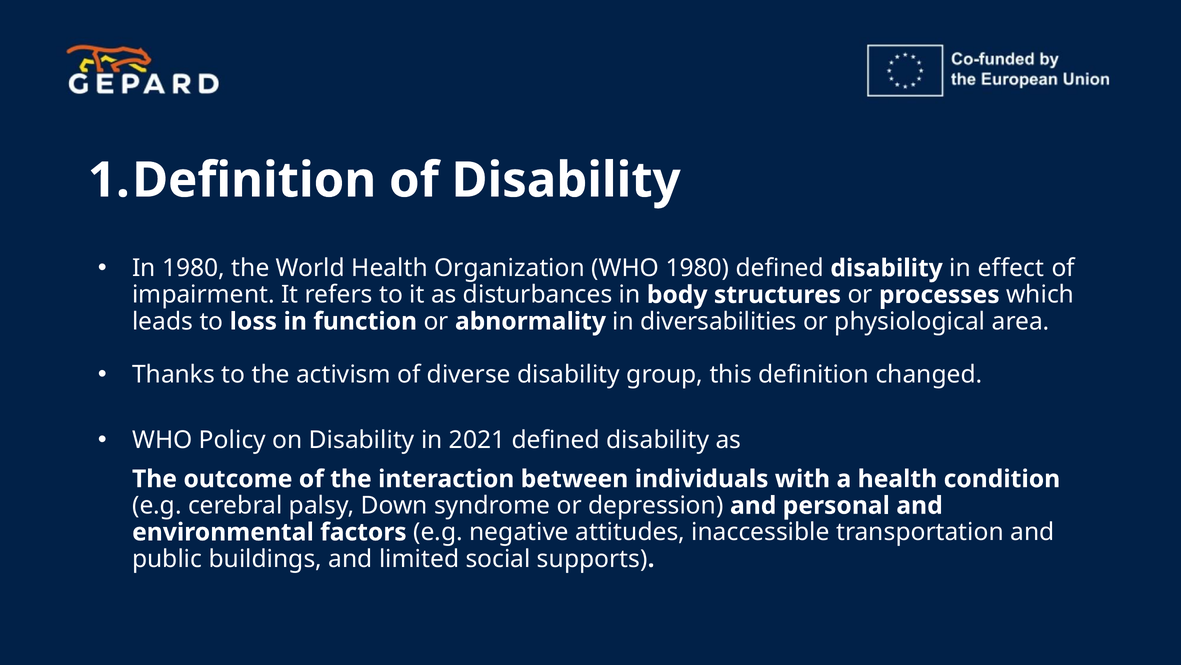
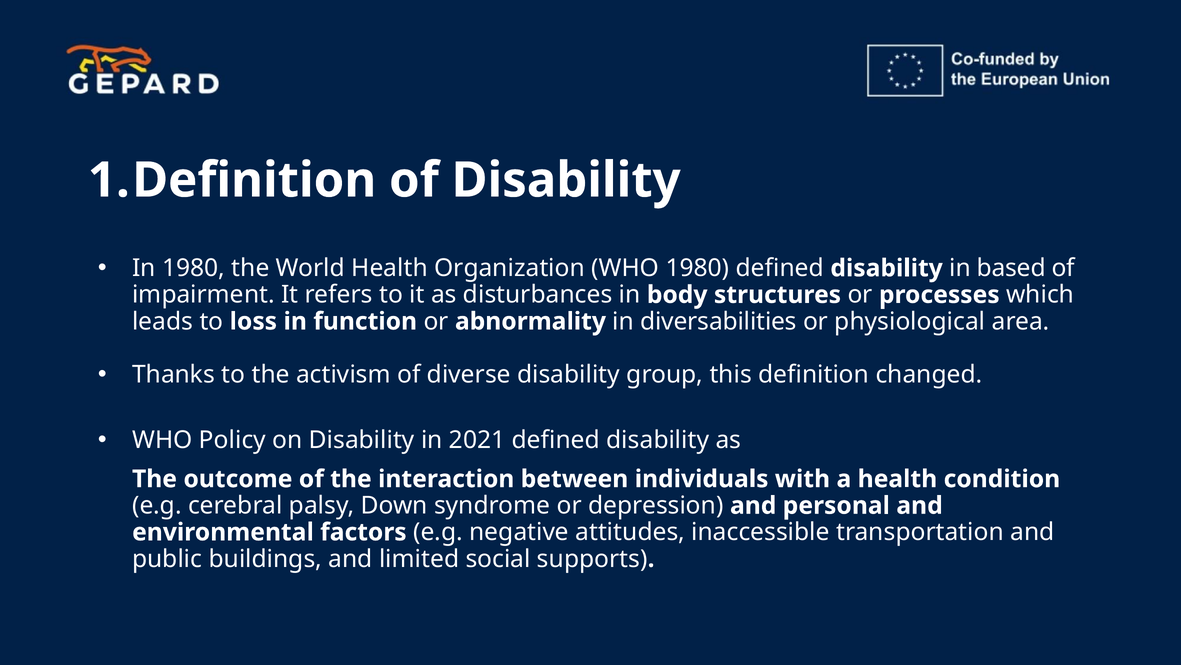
effect: effect -> based
